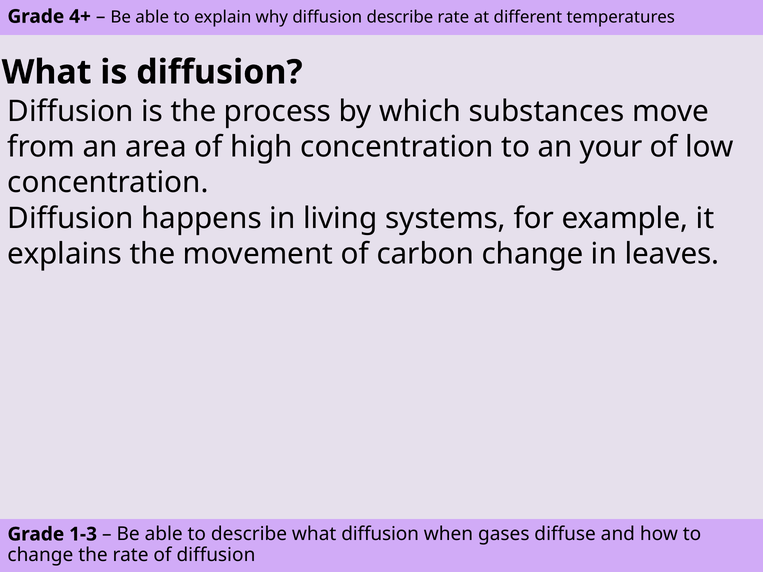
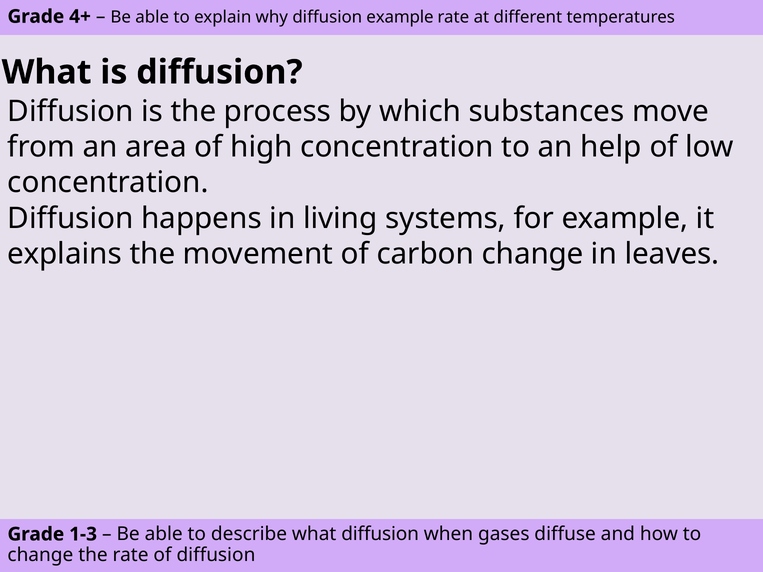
diffusion describe: describe -> example
your: your -> help
